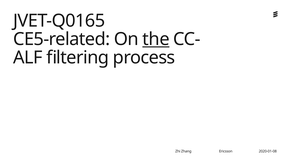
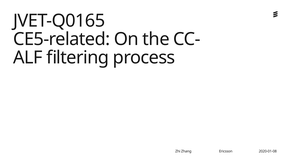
the underline: present -> none
